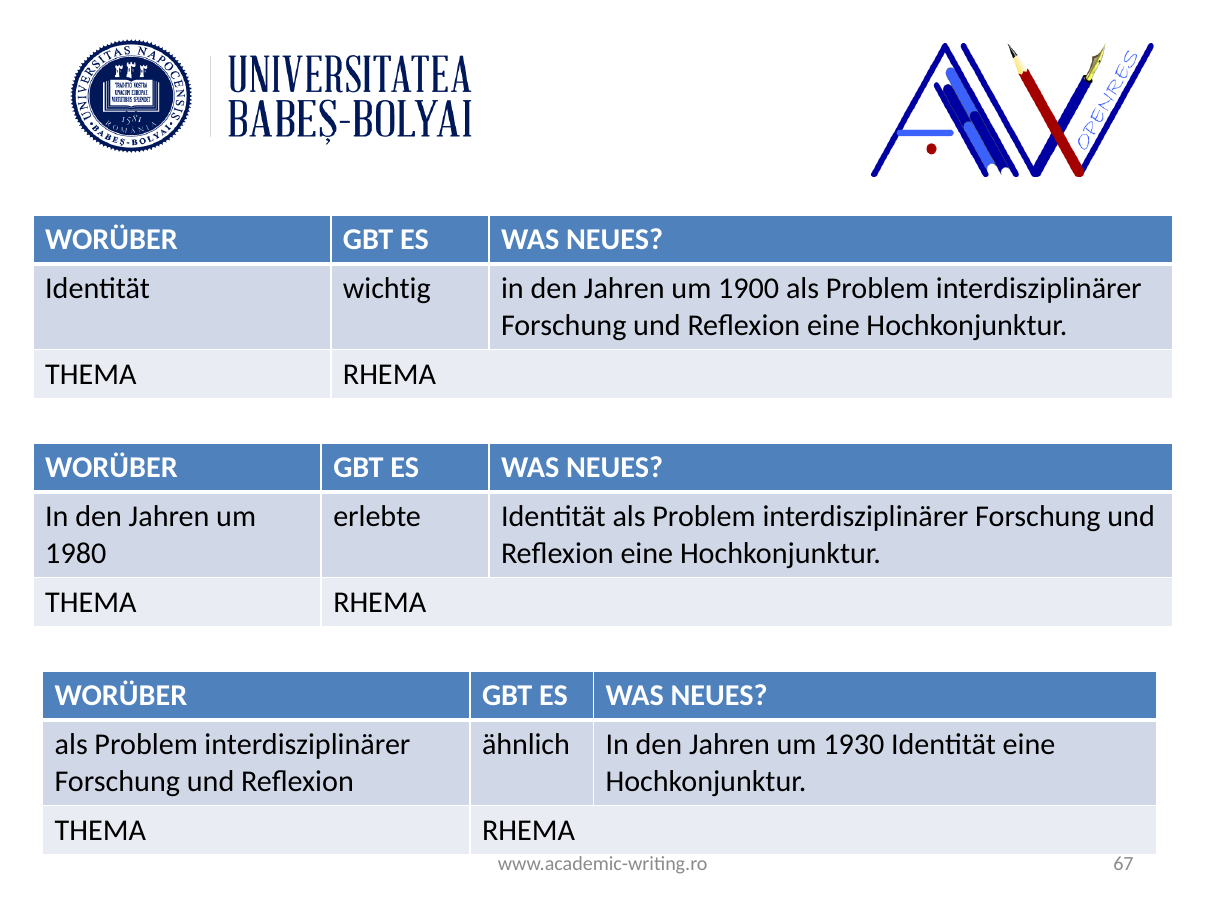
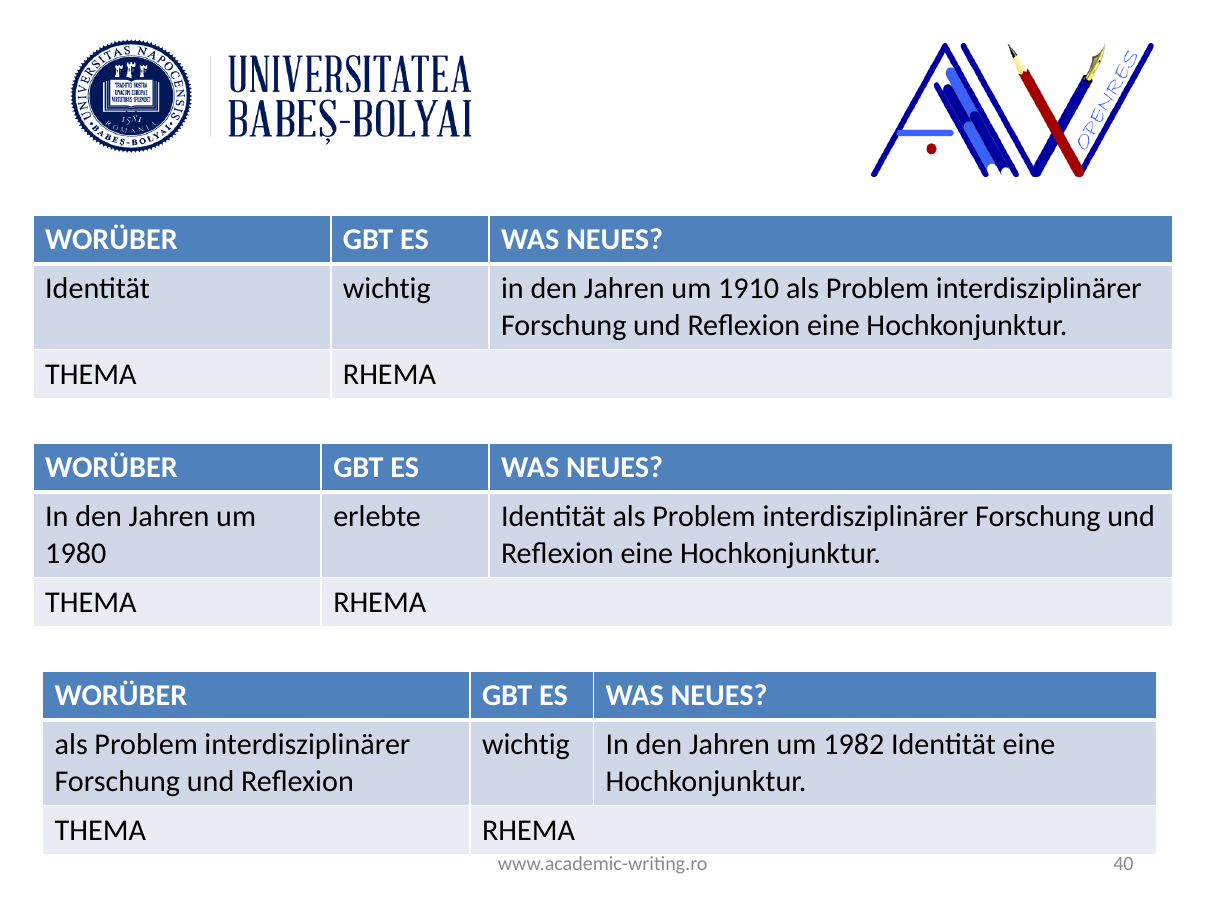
1900: 1900 -> 1910
ähnlich at (526, 744): ähnlich -> wichtig
1930: 1930 -> 1982
67: 67 -> 40
